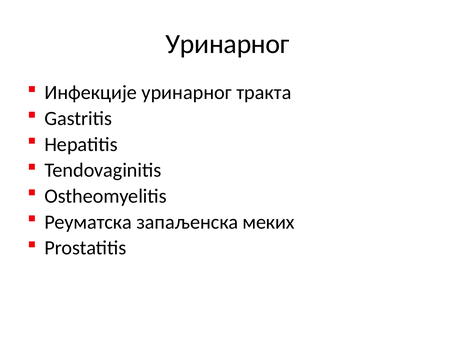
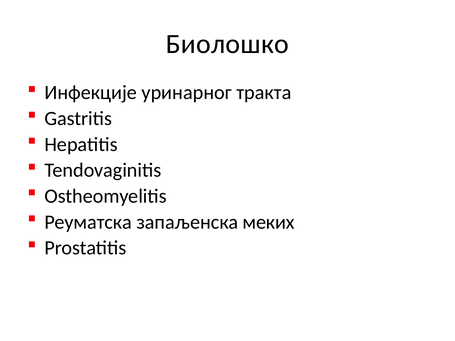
Уринарног at (228, 44): Уринарног -> Биолошко
